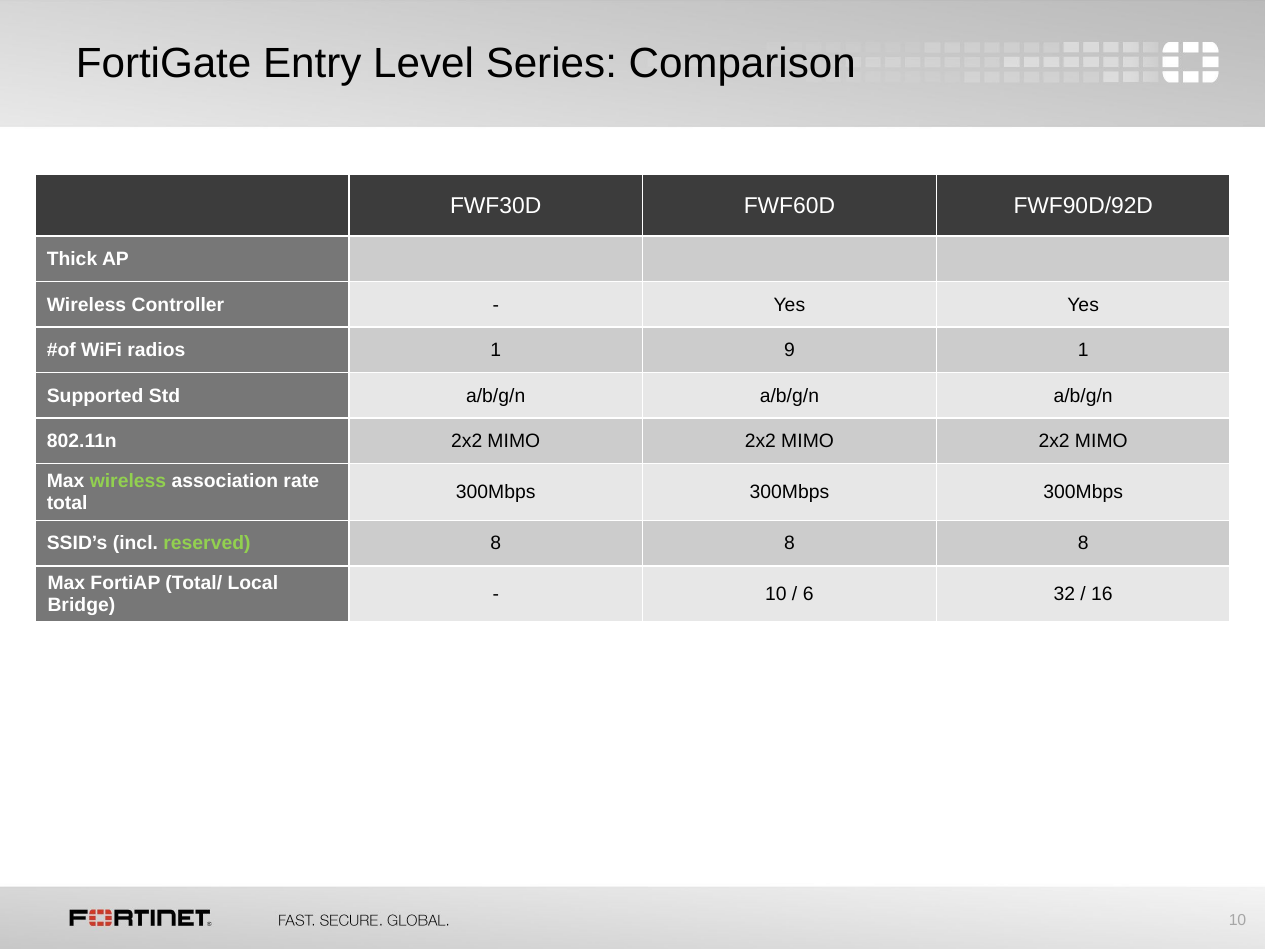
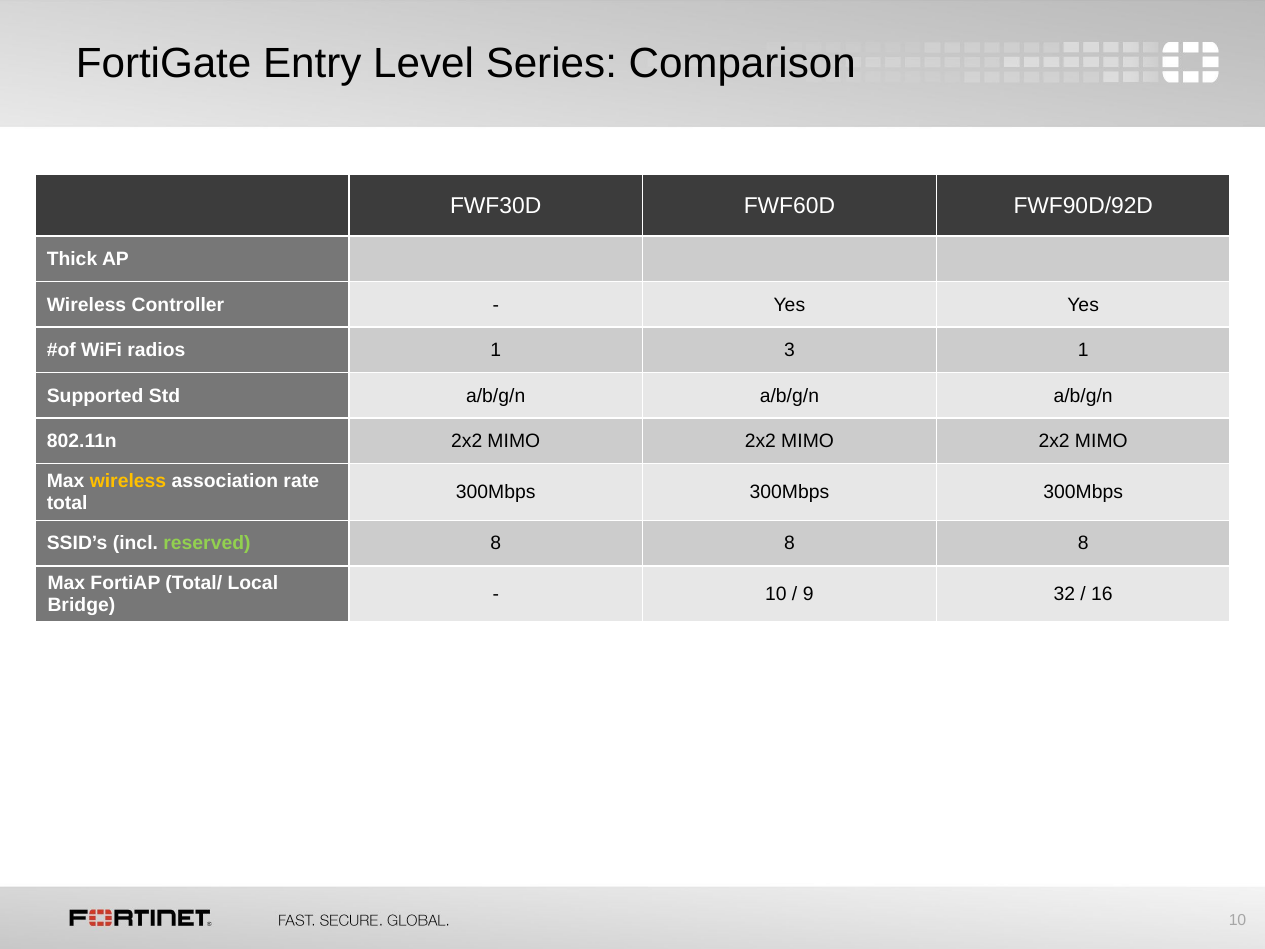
9: 9 -> 3
wireless at (128, 481) colour: light green -> yellow
6: 6 -> 9
